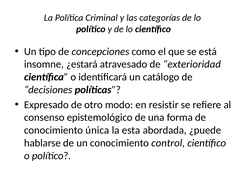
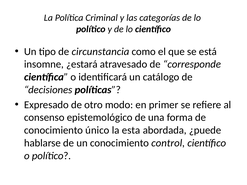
concepciones: concepciones -> circunstancia
exterioridad: exterioridad -> corresponde
resistir: resistir -> primer
única: única -> único
